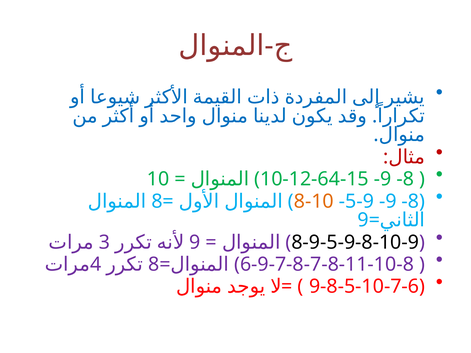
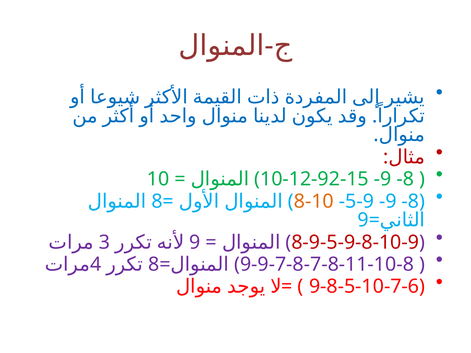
10-12-64-15: 10-12-64-15 -> 10-12-92-15
8-9-5-9-8-10-9 colour: black -> red
6-9-7-8-7-8-11-10-8: 6-9-7-8-7-8-11-10-8 -> 9-9-7-8-7-8-11-10-8
